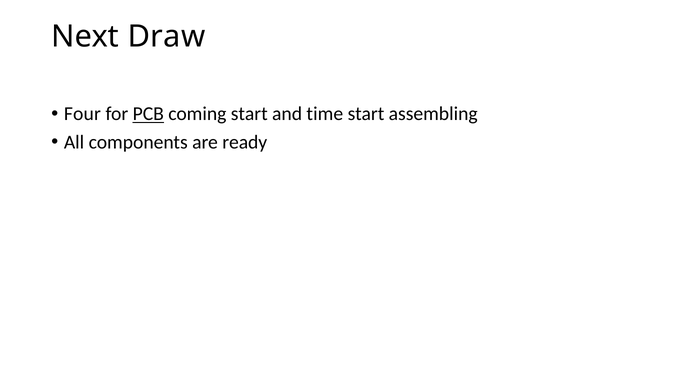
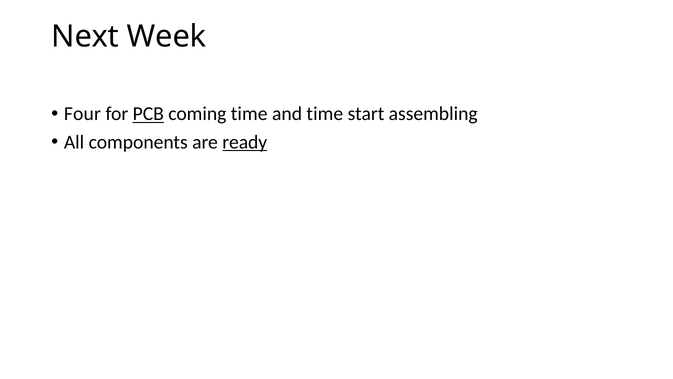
Draw: Draw -> Week
coming start: start -> time
ready underline: none -> present
